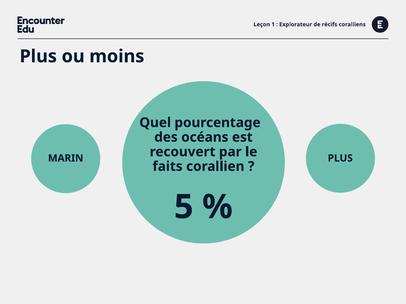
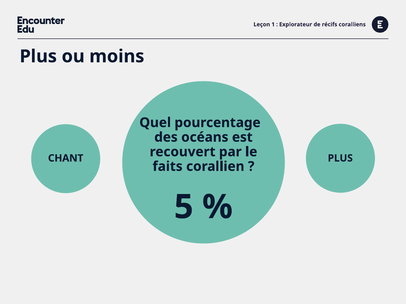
MARIN: MARIN -> CHANT
